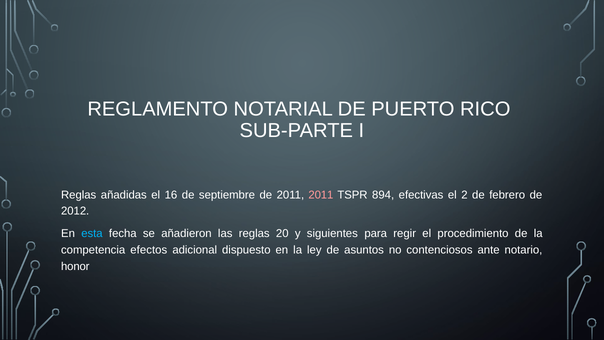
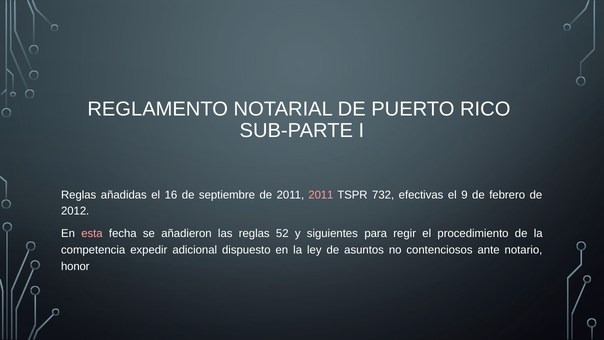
894: 894 -> 732
2: 2 -> 9
esta colour: light blue -> pink
20: 20 -> 52
efectos: efectos -> expedir
